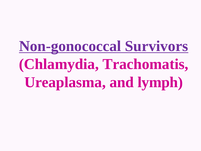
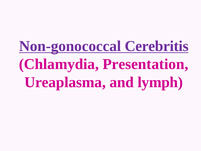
Survivors: Survivors -> Cerebritis
Trachomatis: Trachomatis -> Presentation
